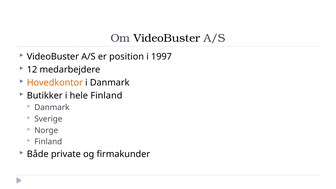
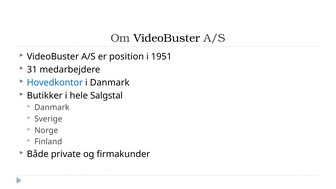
1997: 1997 -> 1951
12: 12 -> 31
Hovedkontor colour: orange -> blue
hele Finland: Finland -> Salgstal
